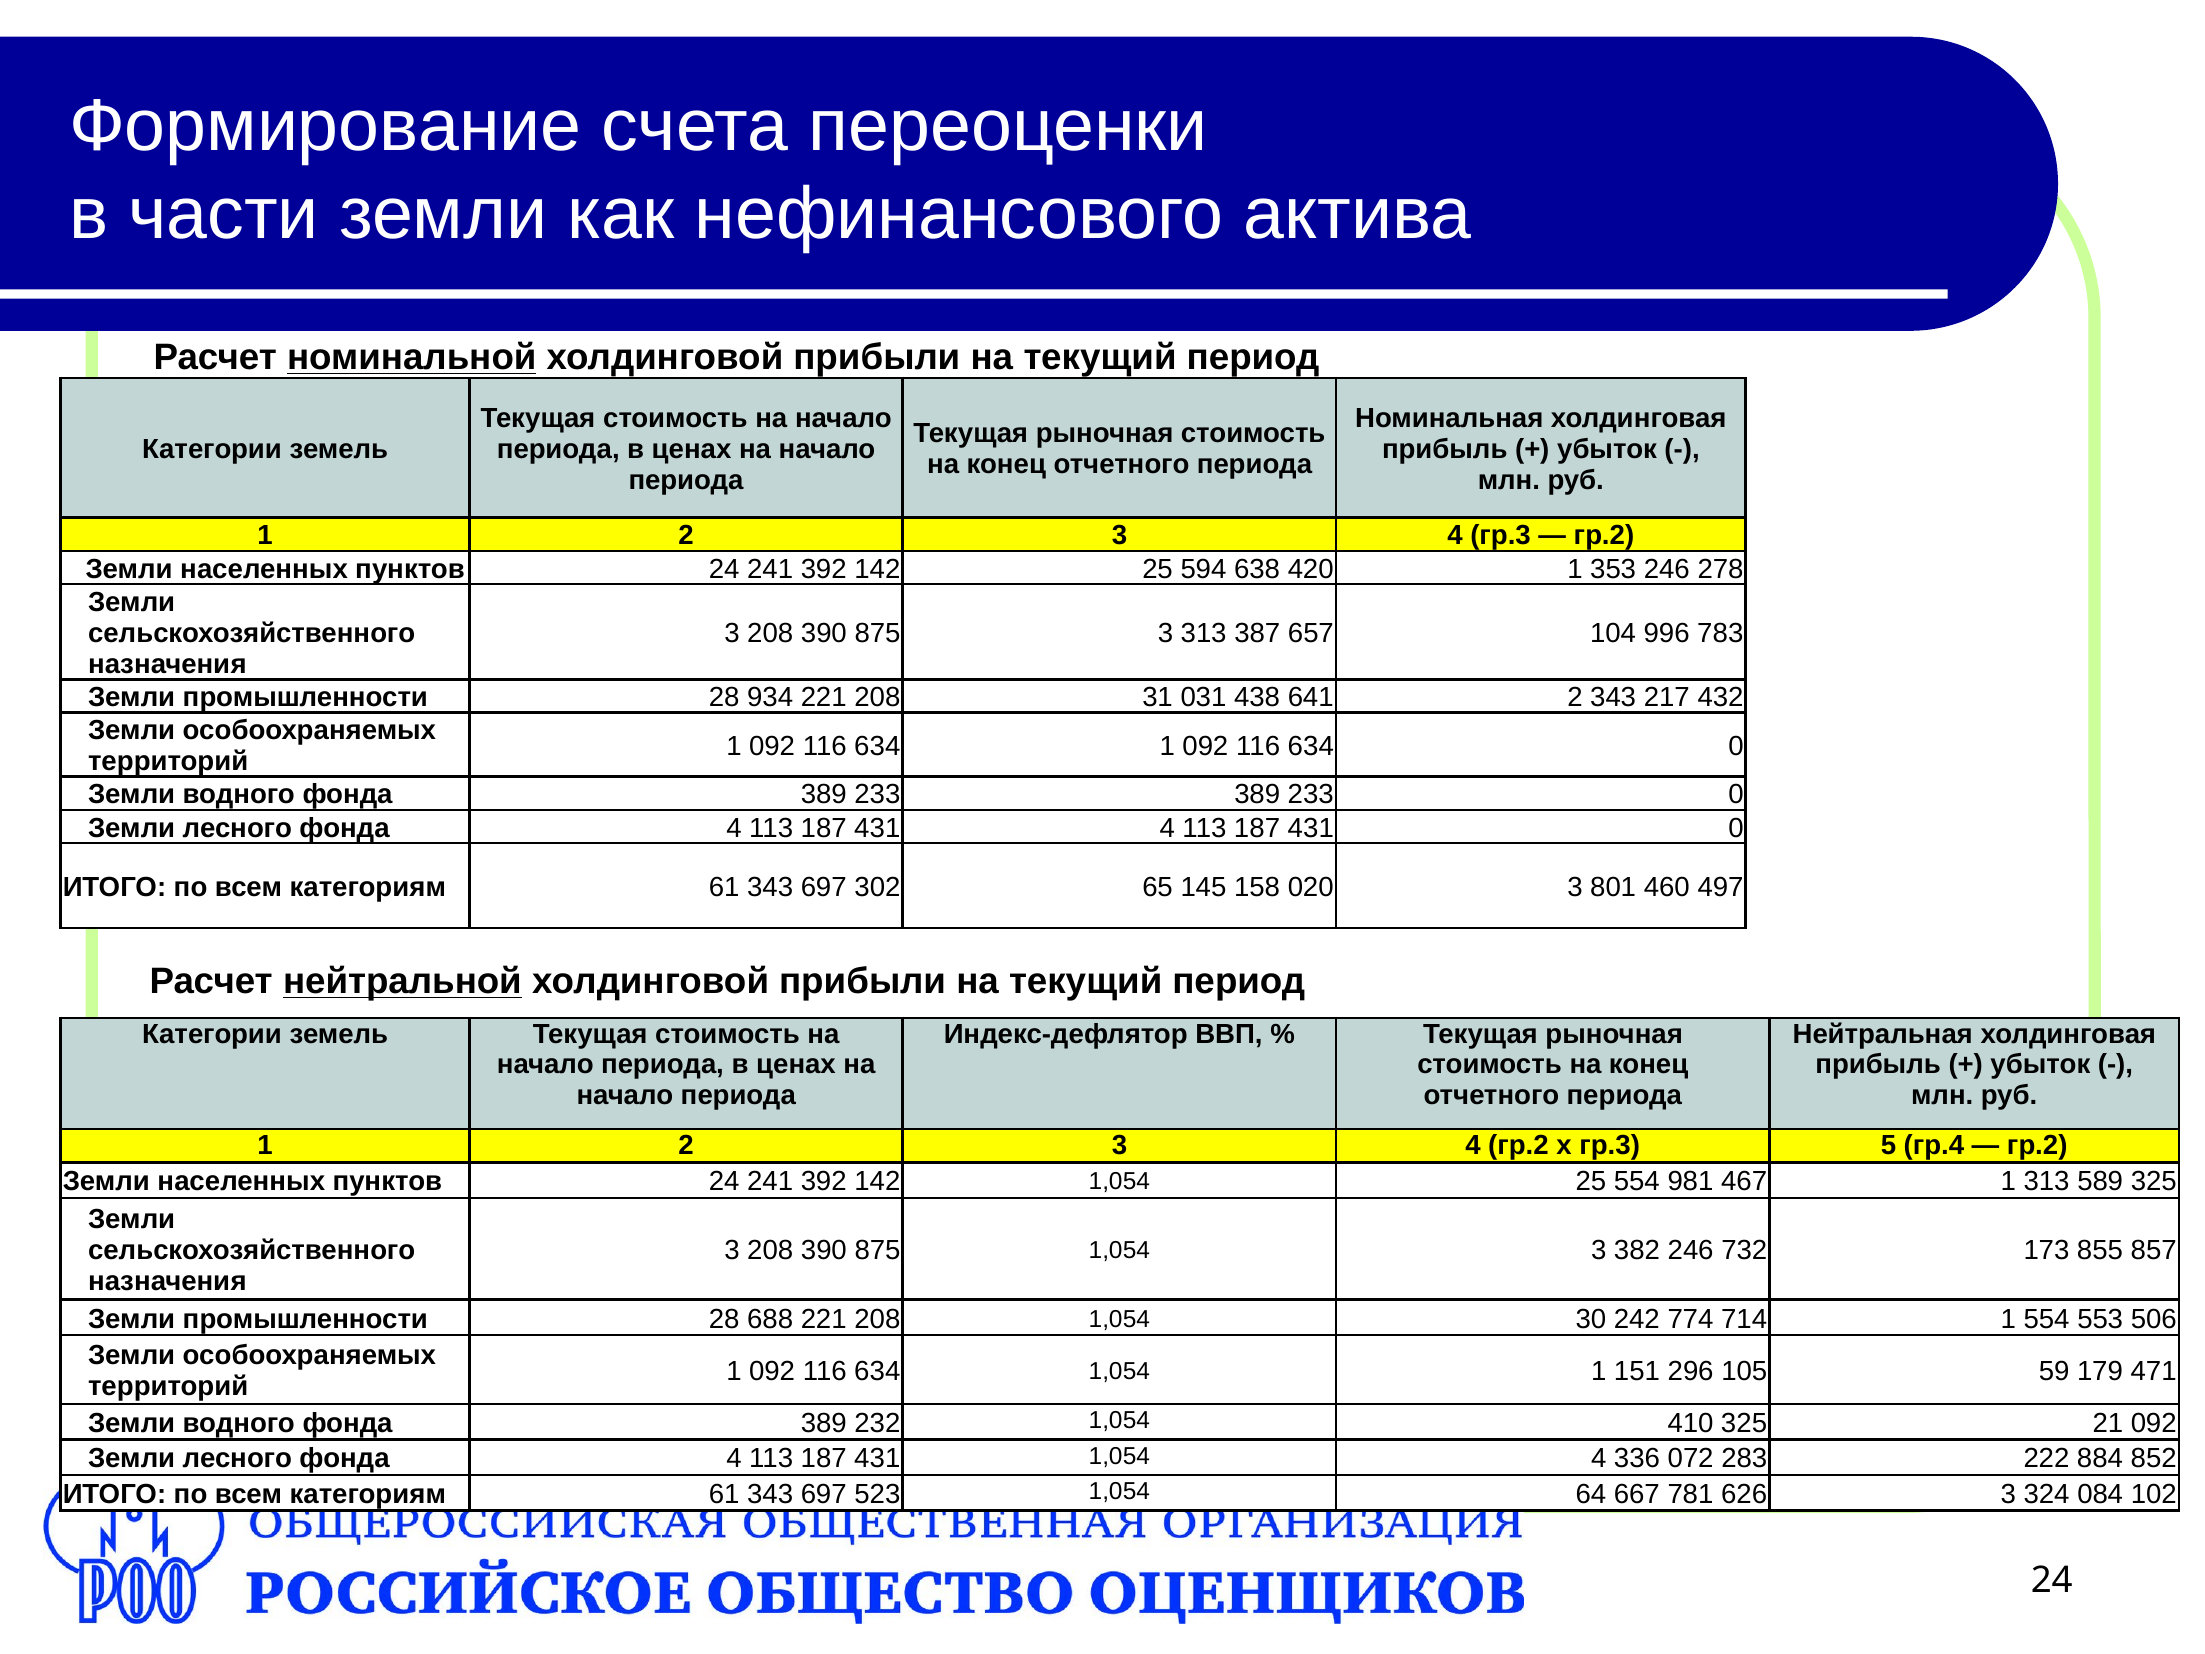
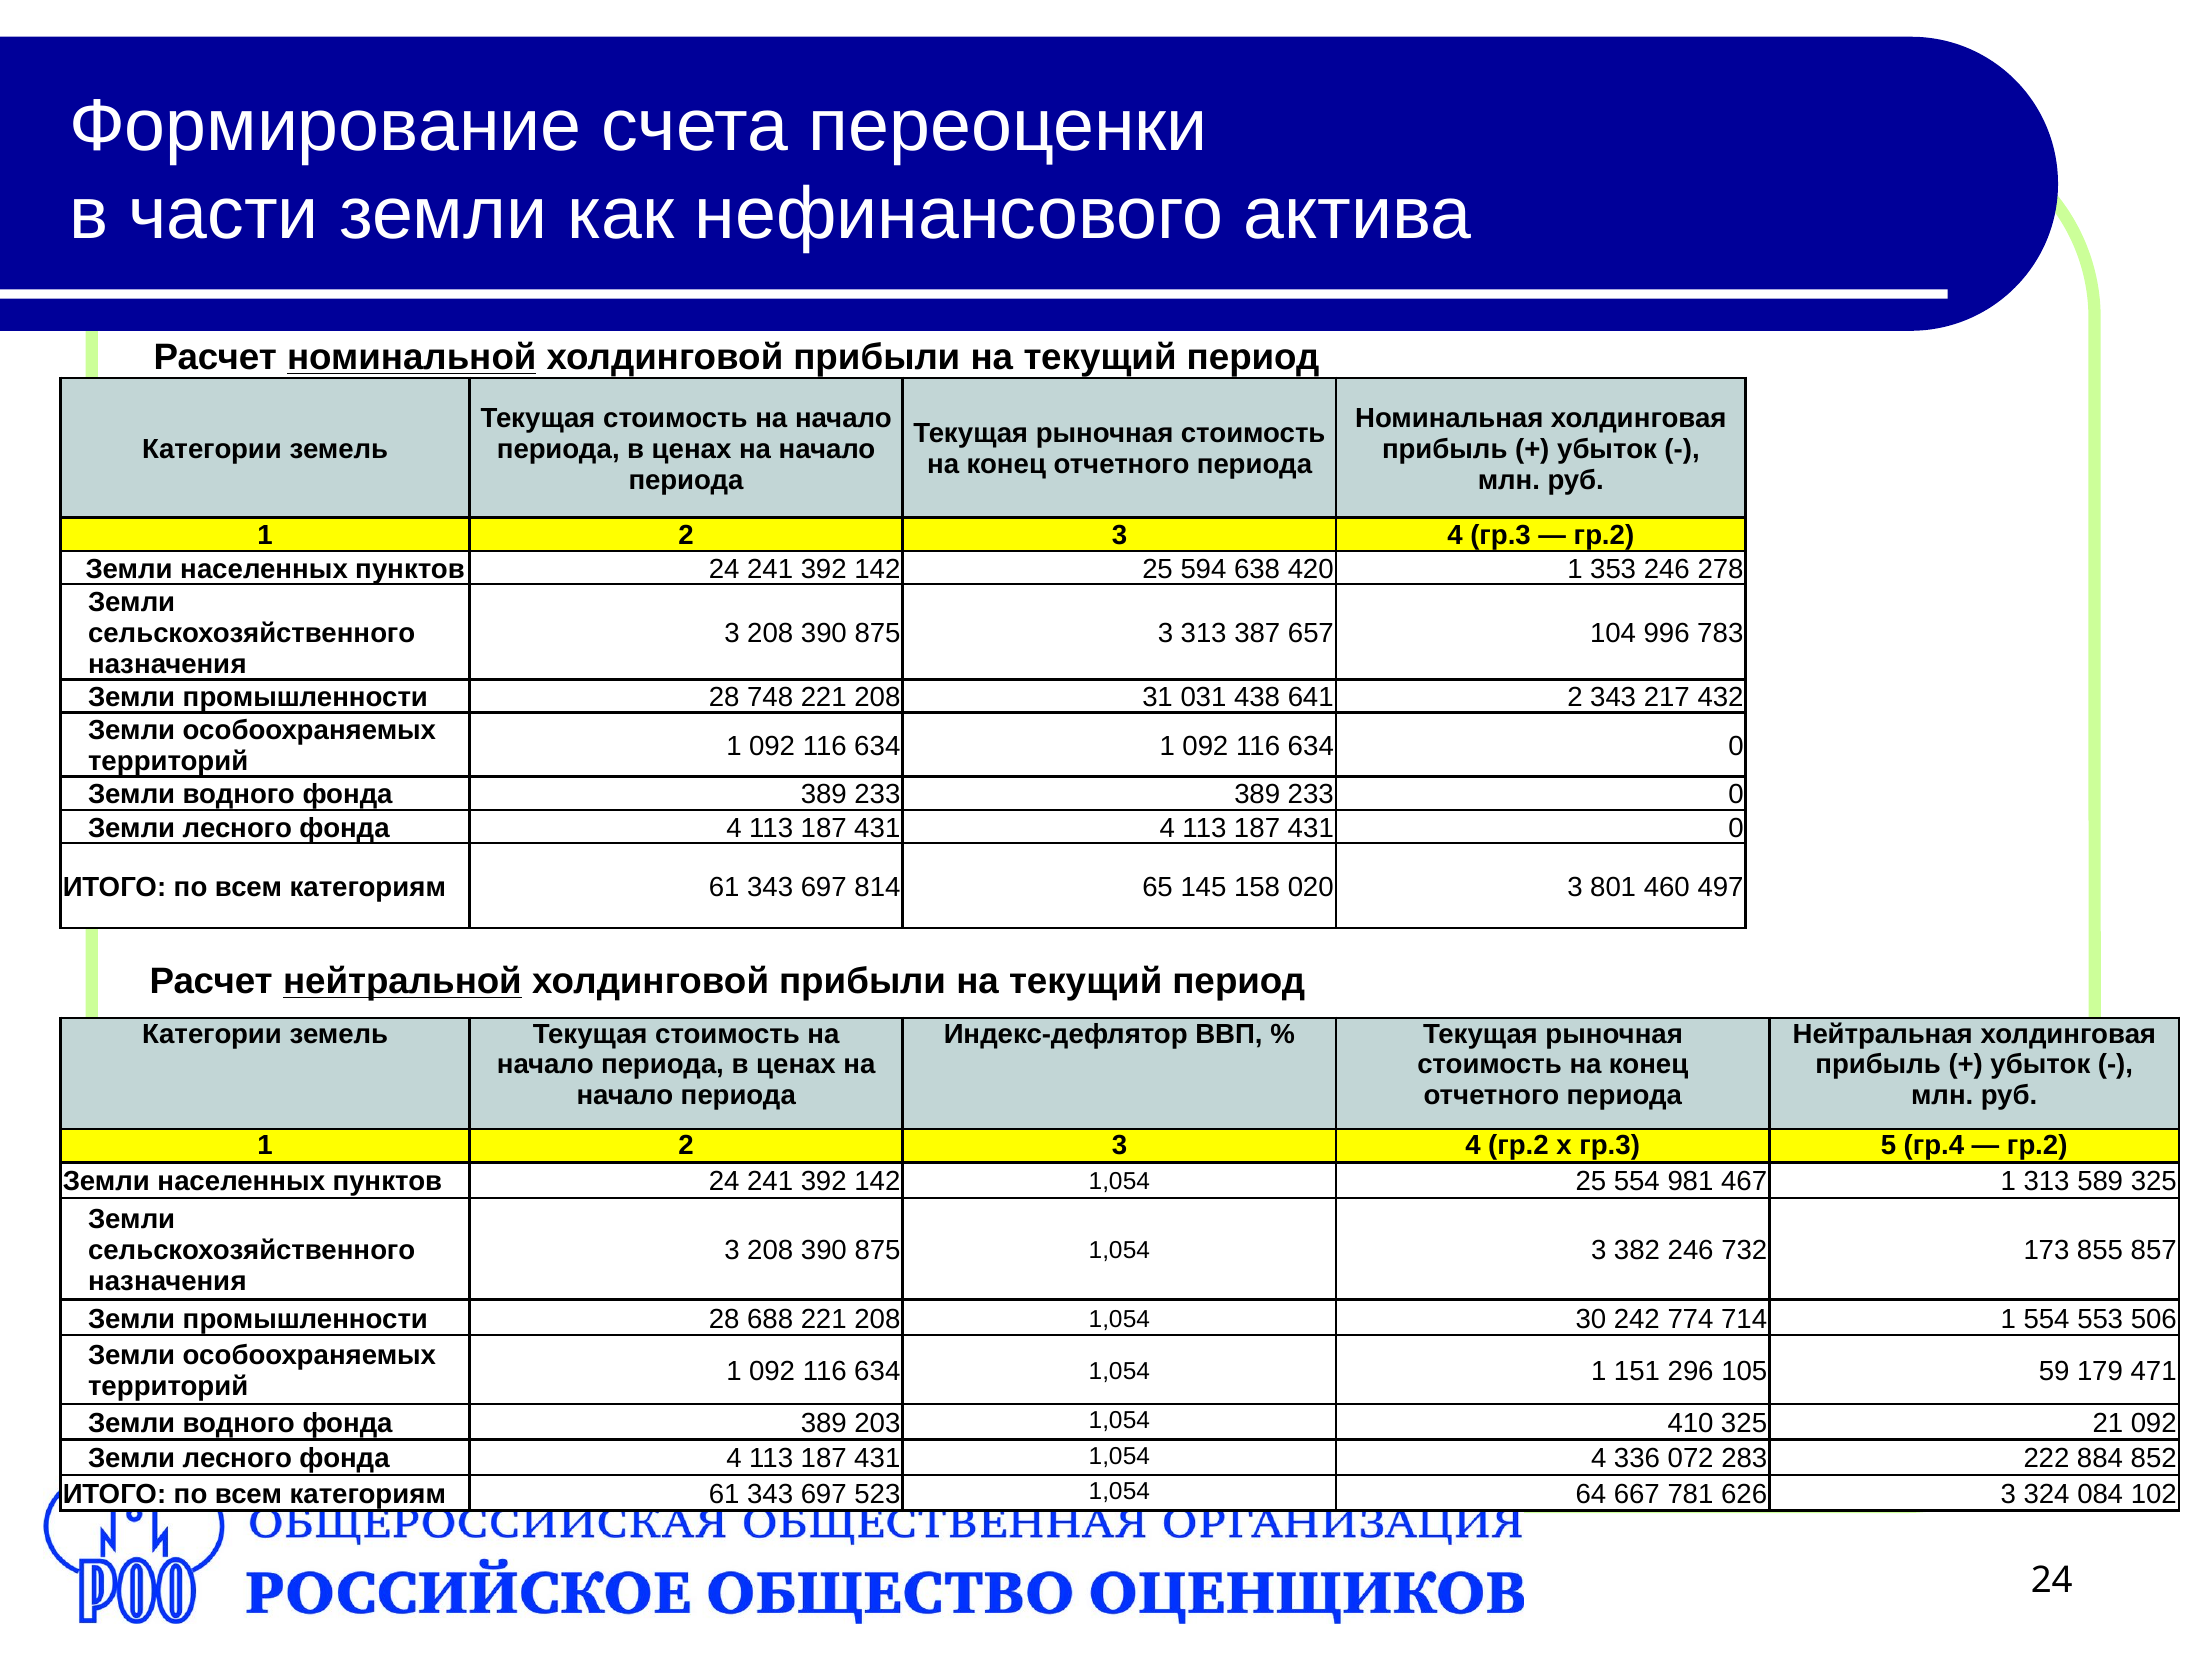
934: 934 -> 748
302: 302 -> 814
232: 232 -> 203
